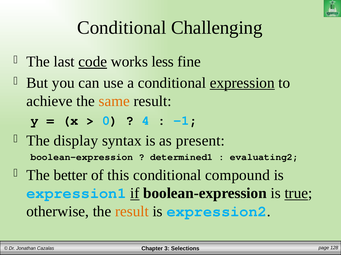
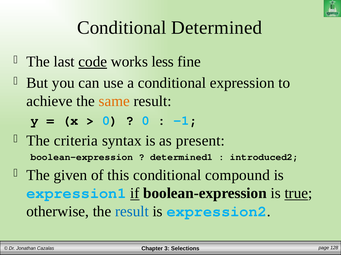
Challenging: Challenging -> Determined
expression underline: present -> none
4 at (146, 121): 4 -> 0
display: display -> criteria
evaluating2: evaluating2 -> introduced2
better: better -> given
result at (132, 212) colour: orange -> blue
